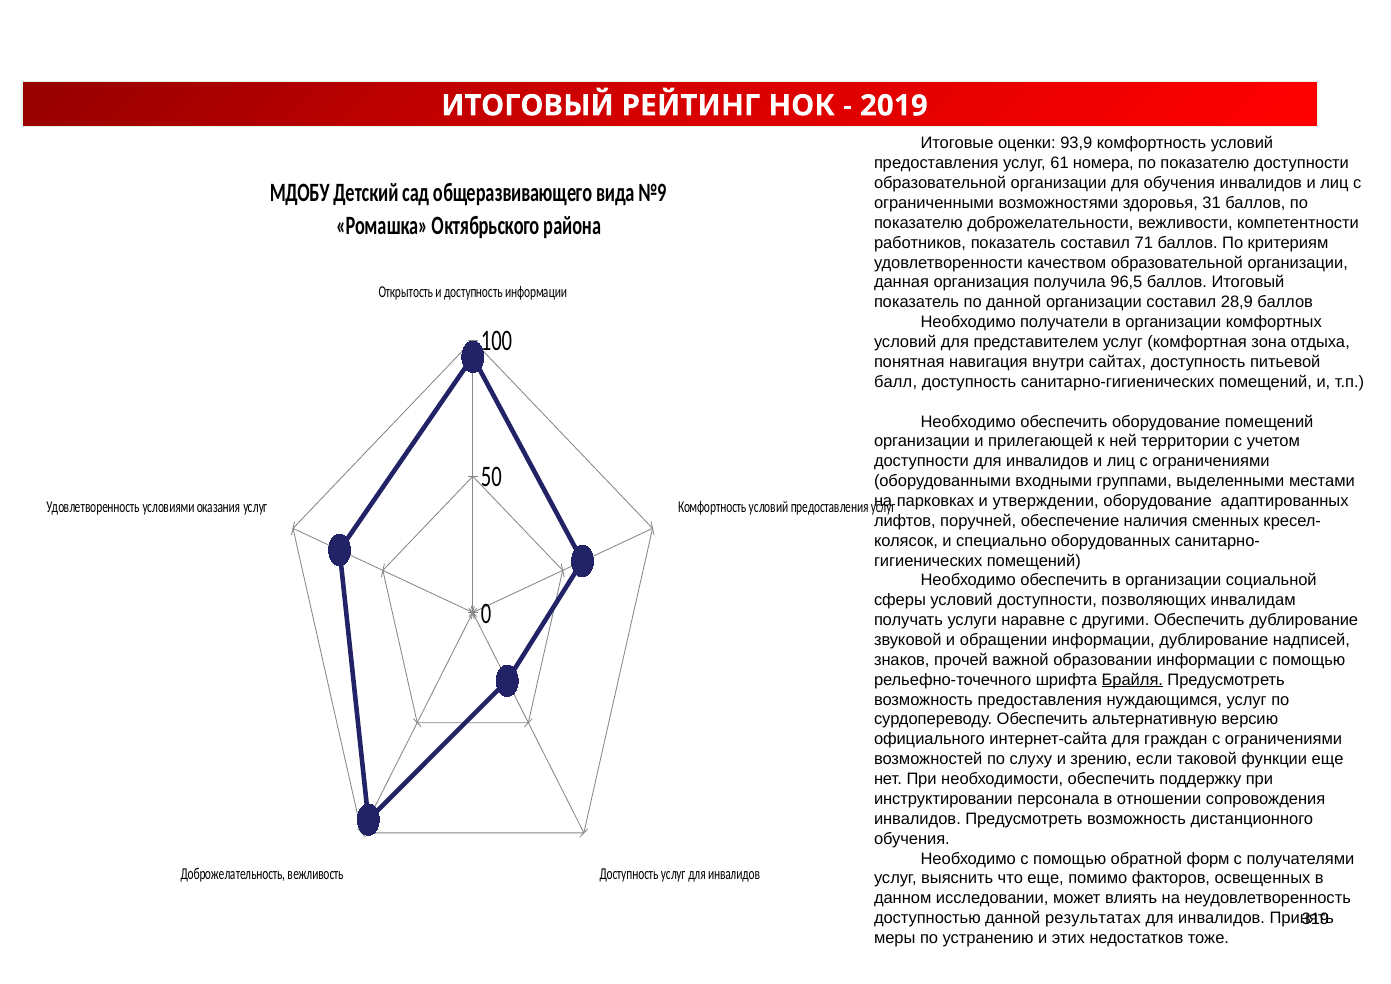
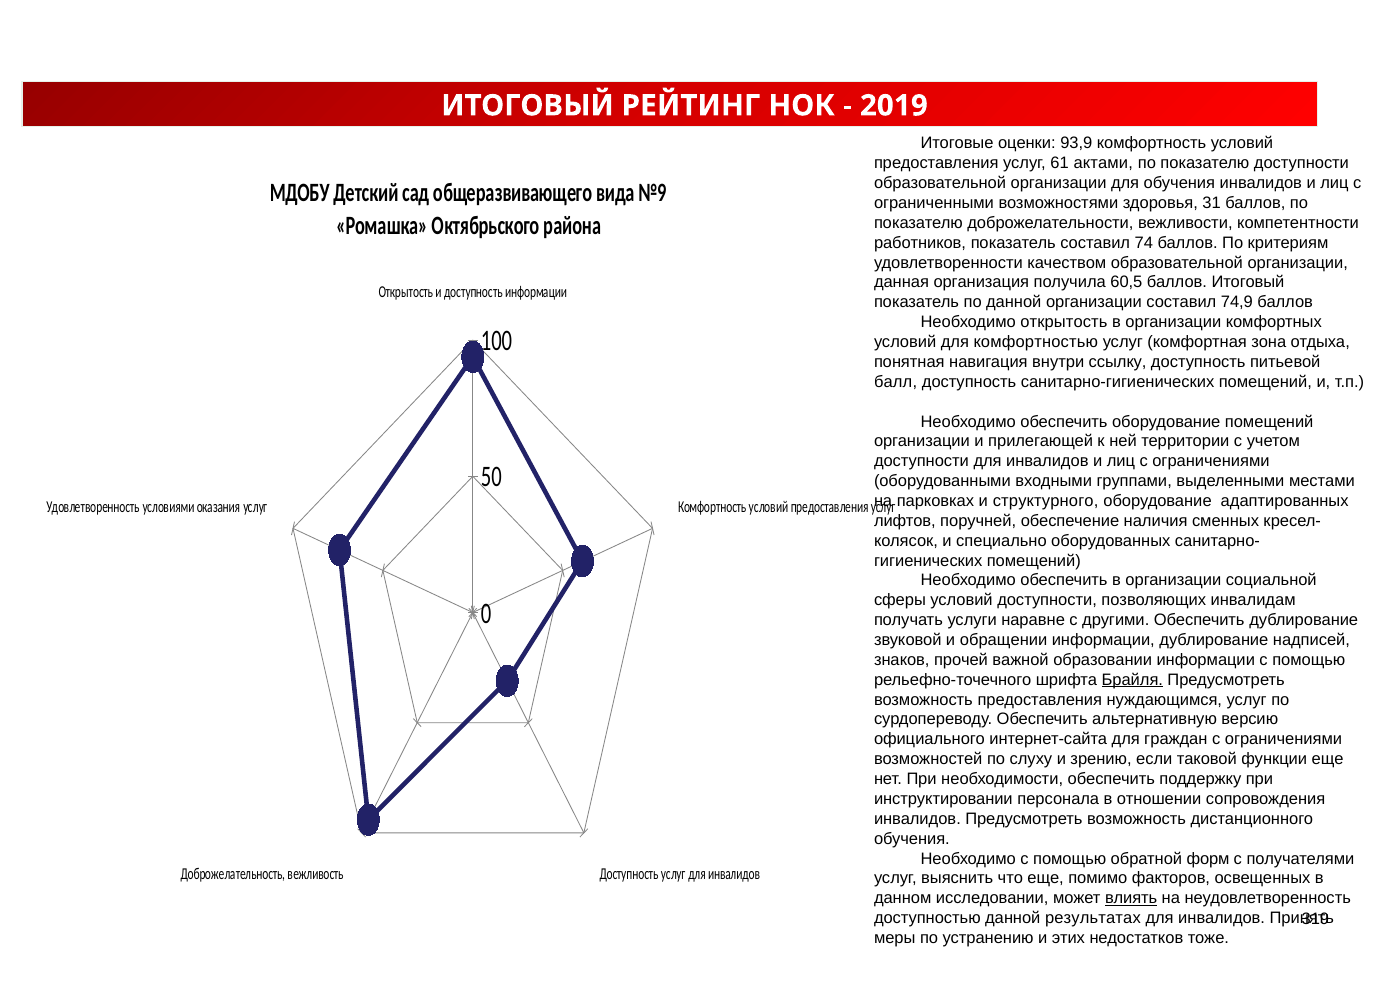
номера: номера -> актами
71: 71 -> 74
96,5: 96,5 -> 60,5
28,9: 28,9 -> 74,9
Необходимо получатели: получатели -> открытость
представителем: представителем -> комфортностью
сайтах: сайтах -> ссылку
утверждении: утверждении -> структурного
влиять underline: none -> present
